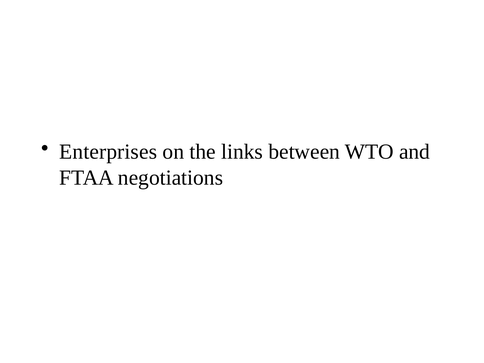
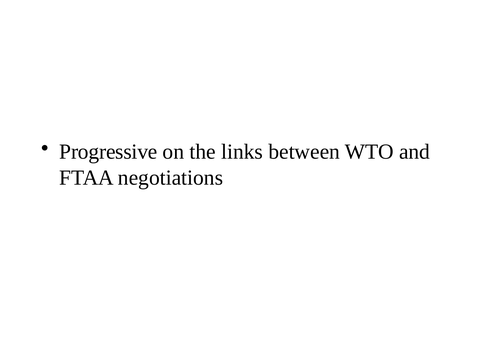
Enterprises: Enterprises -> Progressive
